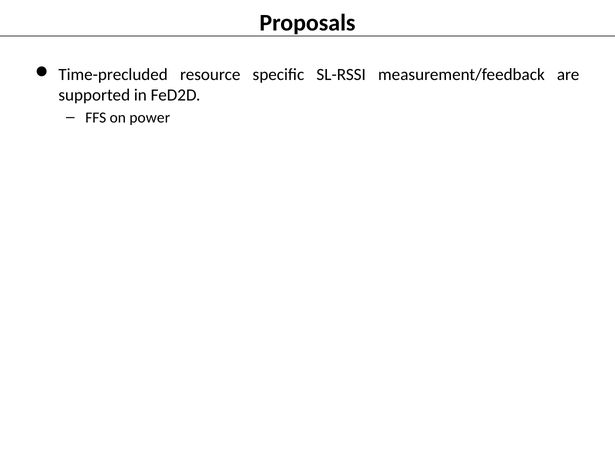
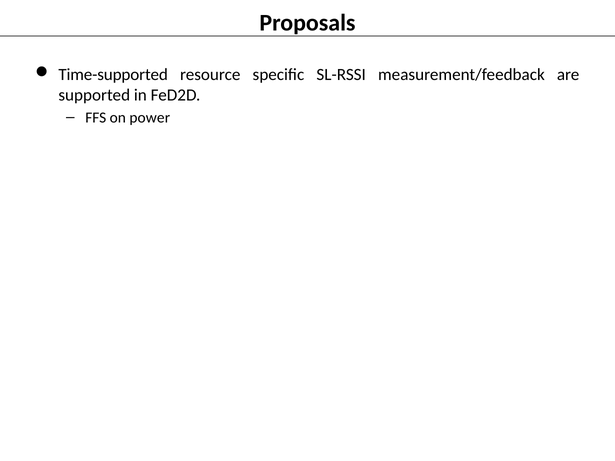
Time-precluded: Time-precluded -> Time-supported
